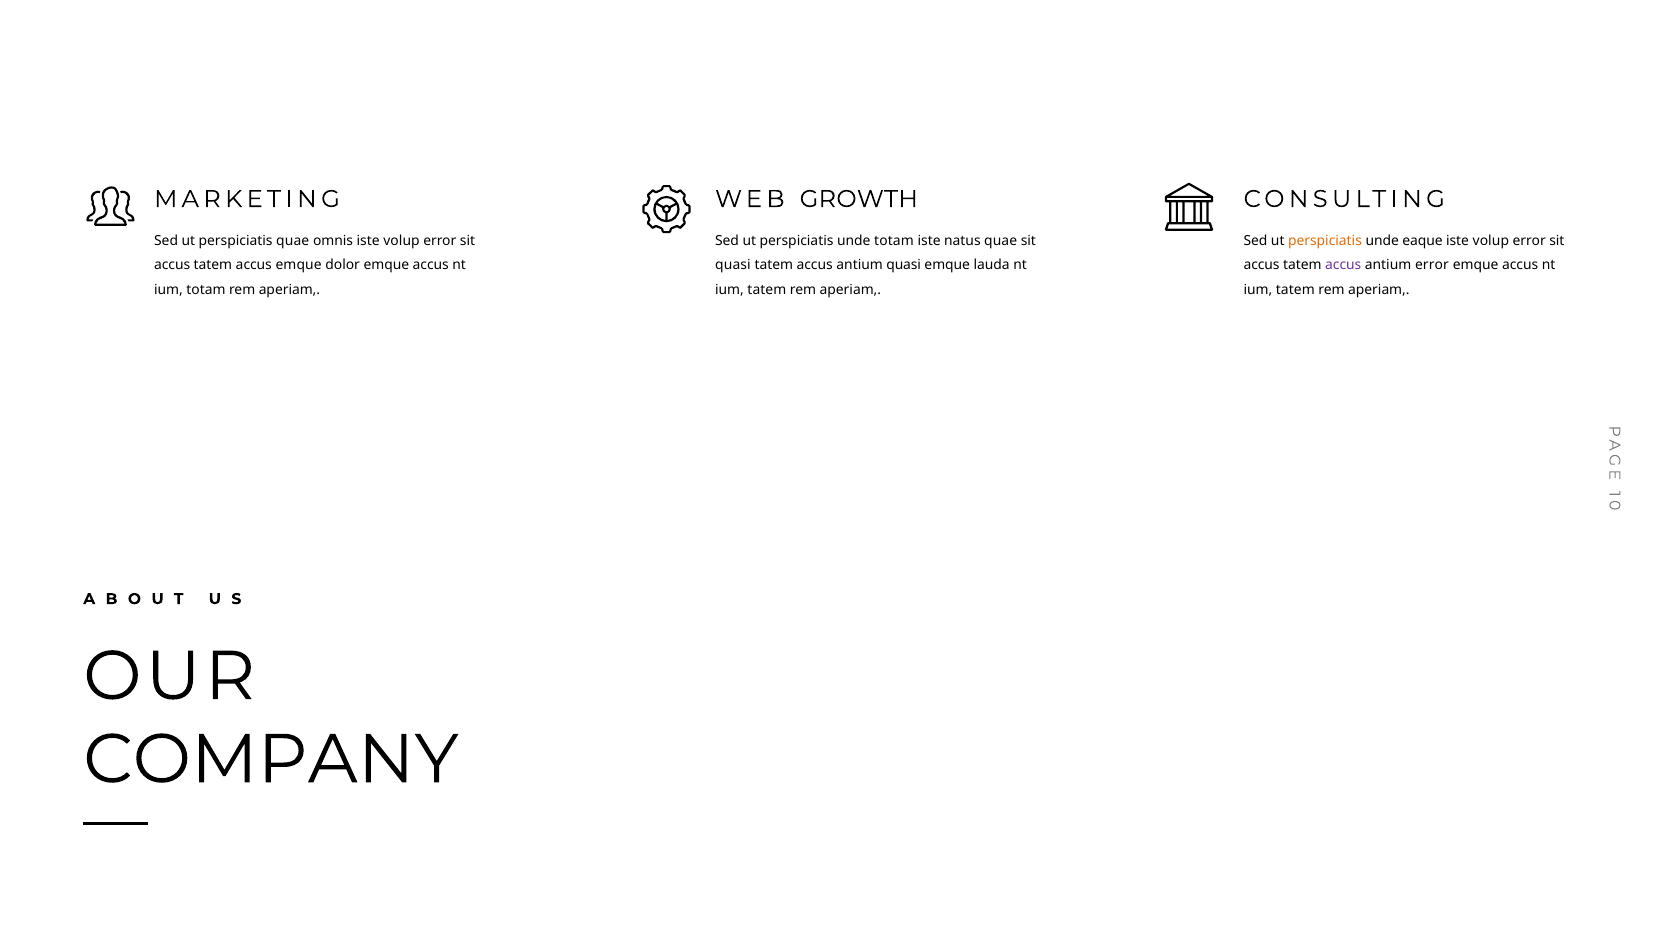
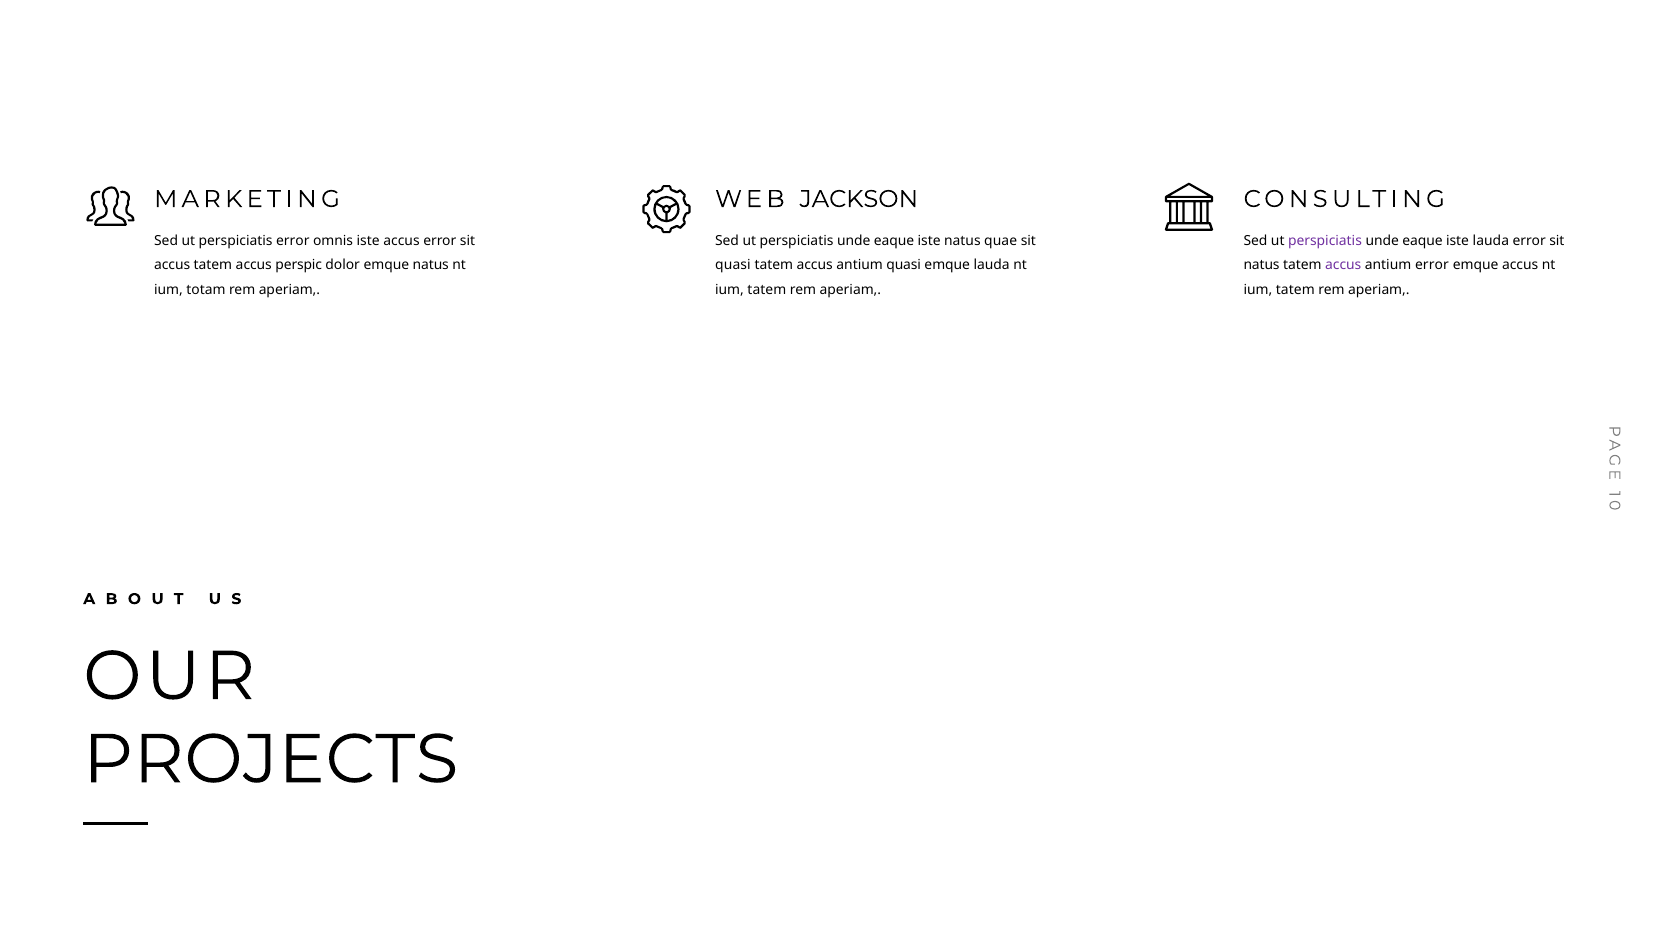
GROWTH: GROWTH -> JACKSON
perspiciatis quae: quae -> error
omnis iste volup: volup -> accus
totam at (894, 241): totam -> eaque
perspiciatis at (1325, 241) colour: orange -> purple
volup at (1491, 241): volup -> lauda
accus emque: emque -> perspic
dolor emque accus: accus -> natus
accus at (1262, 266): accus -> natus
COMPANY: COMPANY -> PROJECTS
